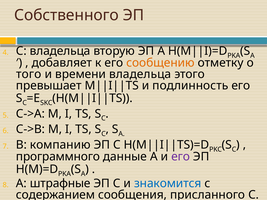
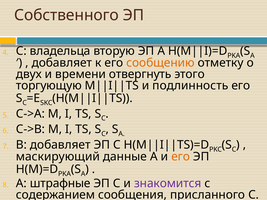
того: того -> двух
времени владельца: владельца -> отвергнуть
превышает: превышает -> торгующую
B компанию: компанию -> добавляет
программного: программного -> маскирующий
его at (181, 157) colour: purple -> orange
знакомится colour: blue -> purple
